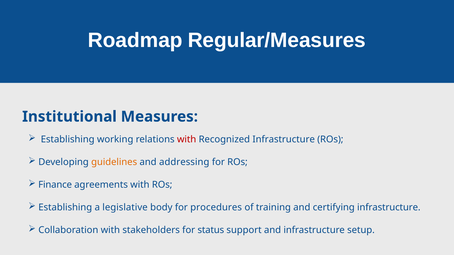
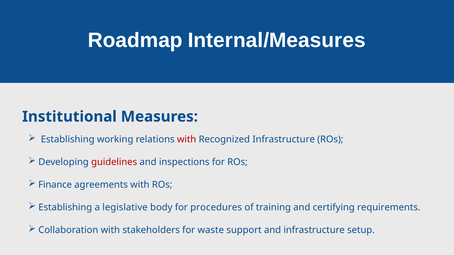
Regular/Measures: Regular/Measures -> Internal/Measures
guidelines colour: orange -> red
addressing: addressing -> inspections
certifying infrastructure: infrastructure -> requirements
status: status -> waste
